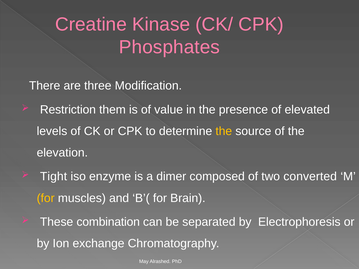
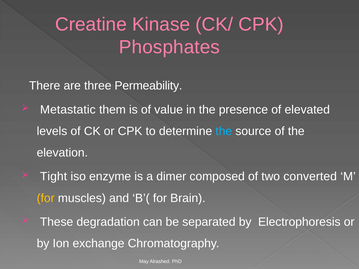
Modification: Modification -> Permeability
Restriction: Restriction -> Metastatic
the at (224, 131) colour: yellow -> light blue
combination: combination -> degradation
